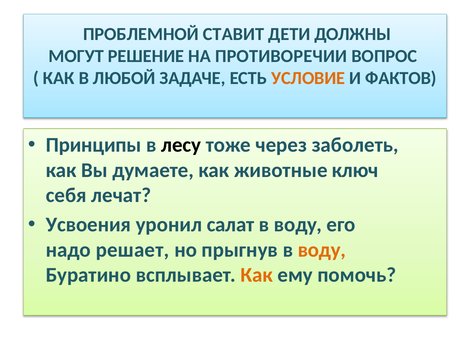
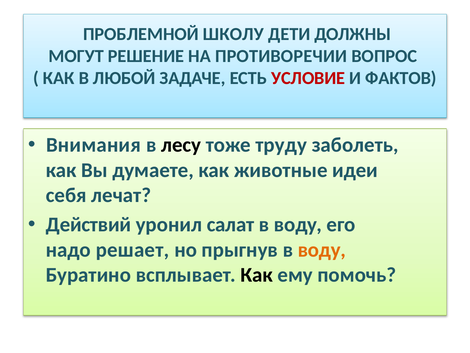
СТАВИТ: СТАВИТ -> ШКОЛУ
УСЛОВИЕ colour: orange -> red
Принципы: Принципы -> Внимания
через: через -> труду
ключ: ключ -> идеи
Усвоения: Усвоения -> Действий
Как at (257, 275) colour: orange -> black
